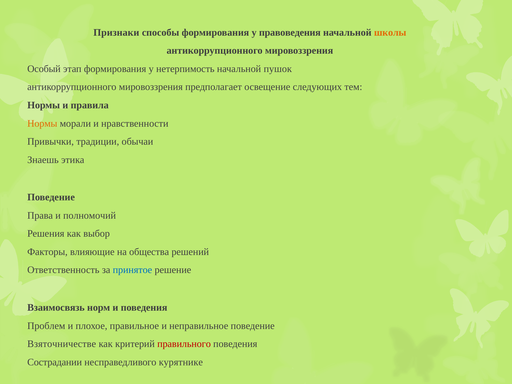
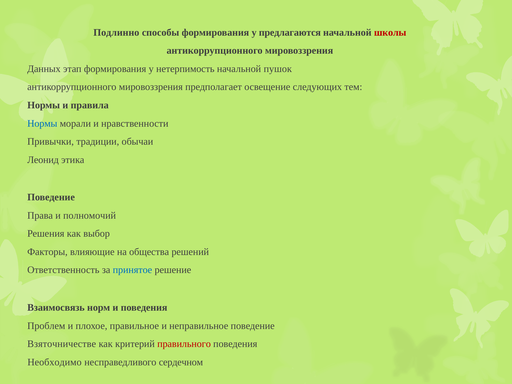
Признаки: Признаки -> Подлинно
правоведения: правоведения -> предлагаются
школы colour: orange -> red
Особый: Особый -> Данных
Нормы at (42, 123) colour: orange -> blue
Знаешь: Знаешь -> Леонид
Сострадании: Сострадании -> Необходимо
курятнике: курятнике -> сердечном
